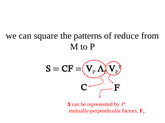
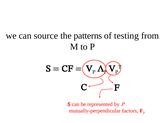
square: square -> source
reduce: reduce -> testing
